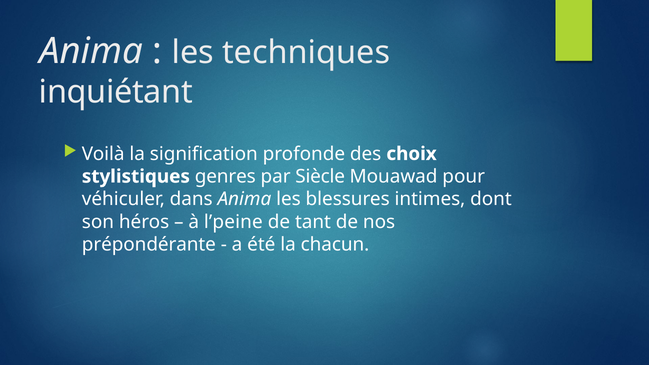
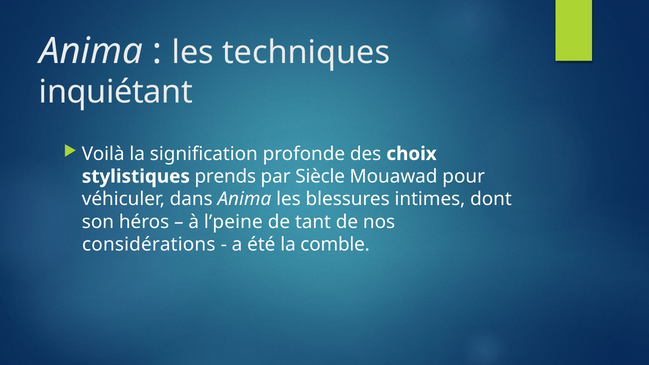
genres: genres -> prends
prépondérante: prépondérante -> considérations
chacun: chacun -> comble
